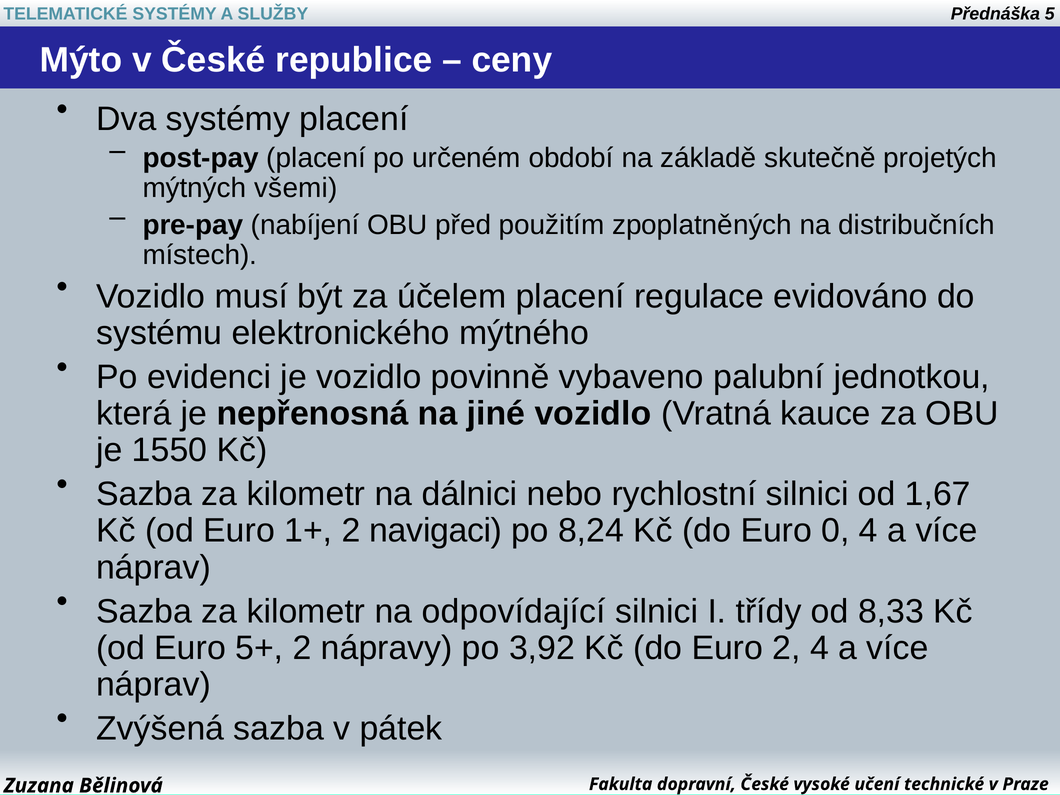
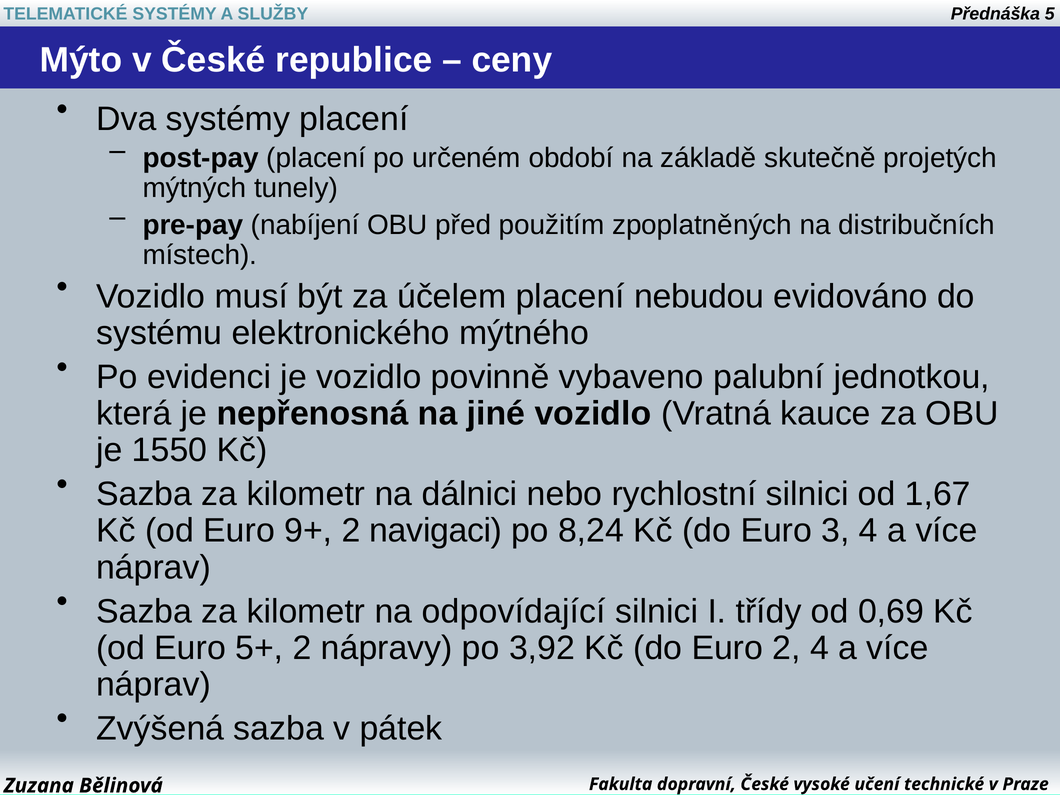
všemi: všemi -> tunely
regulace: regulace -> nebudou
1+: 1+ -> 9+
0: 0 -> 3
8,33: 8,33 -> 0,69
